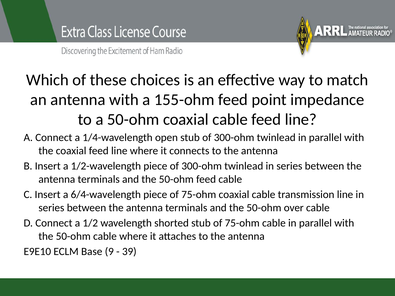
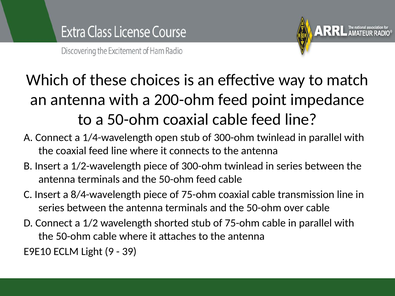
155-ohm: 155-ohm -> 200-ohm
6/4-wavelength: 6/4-wavelength -> 8/4-wavelength
Base: Base -> Light
